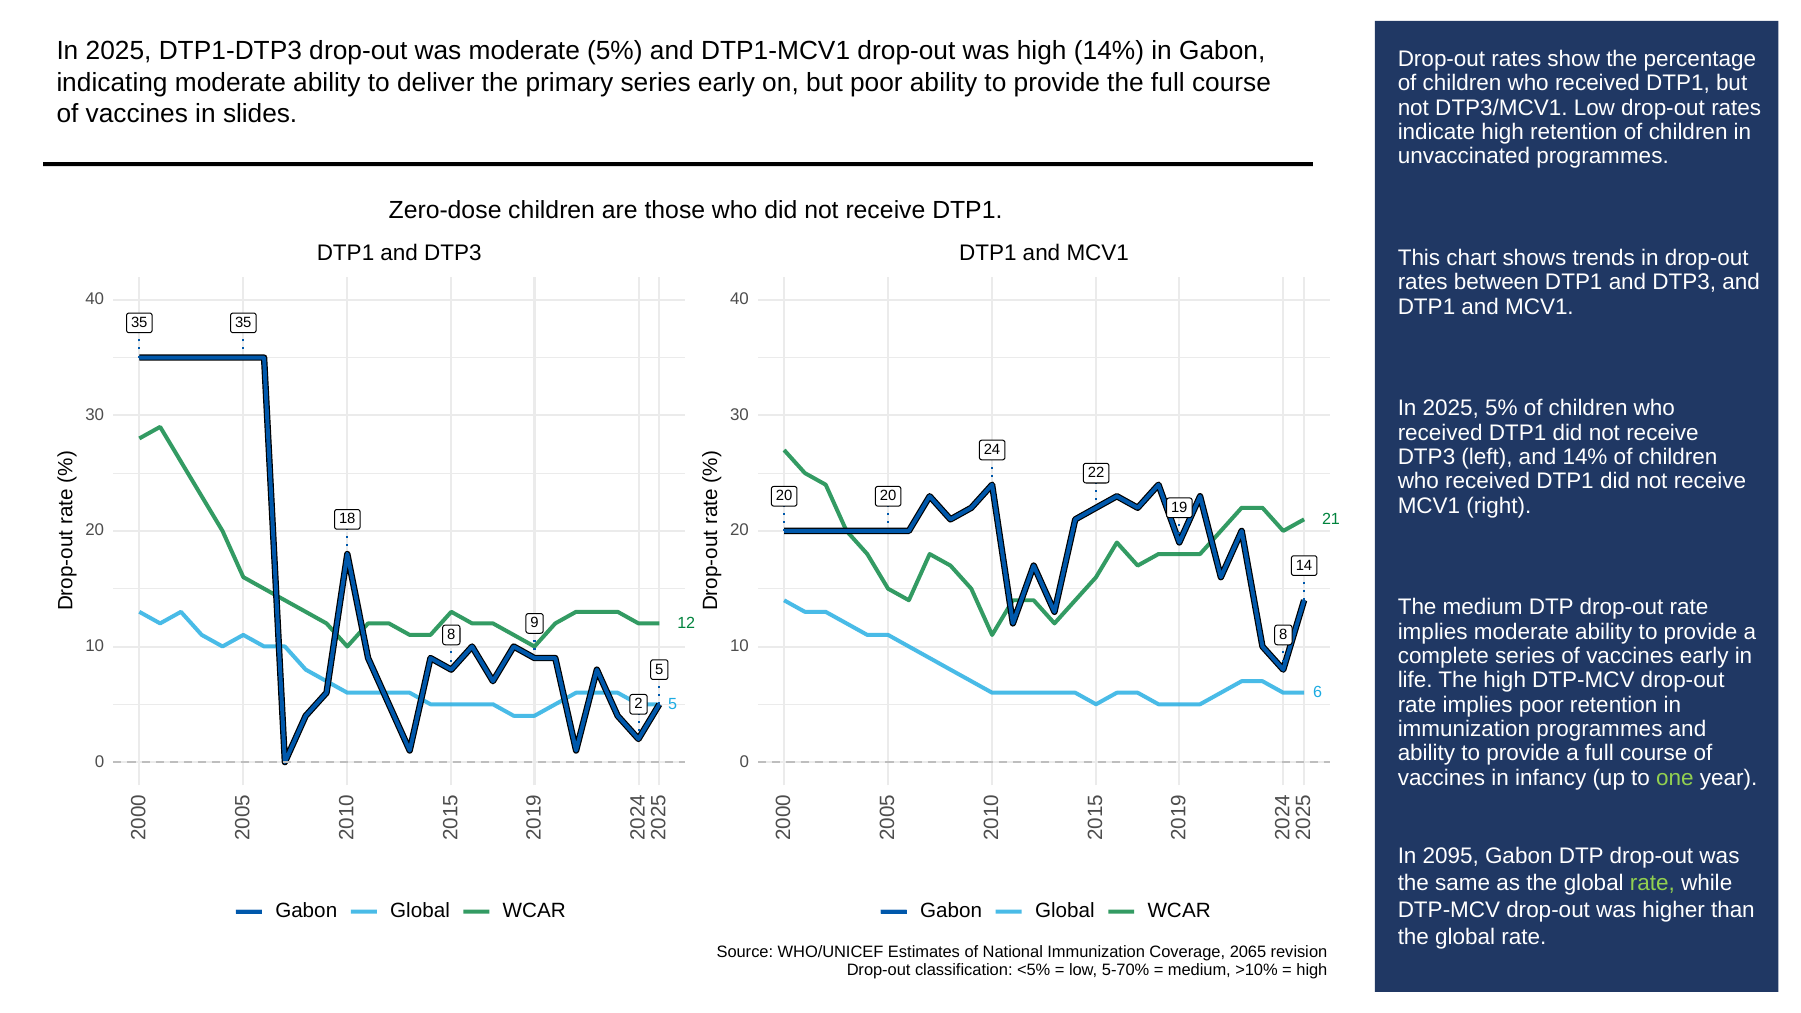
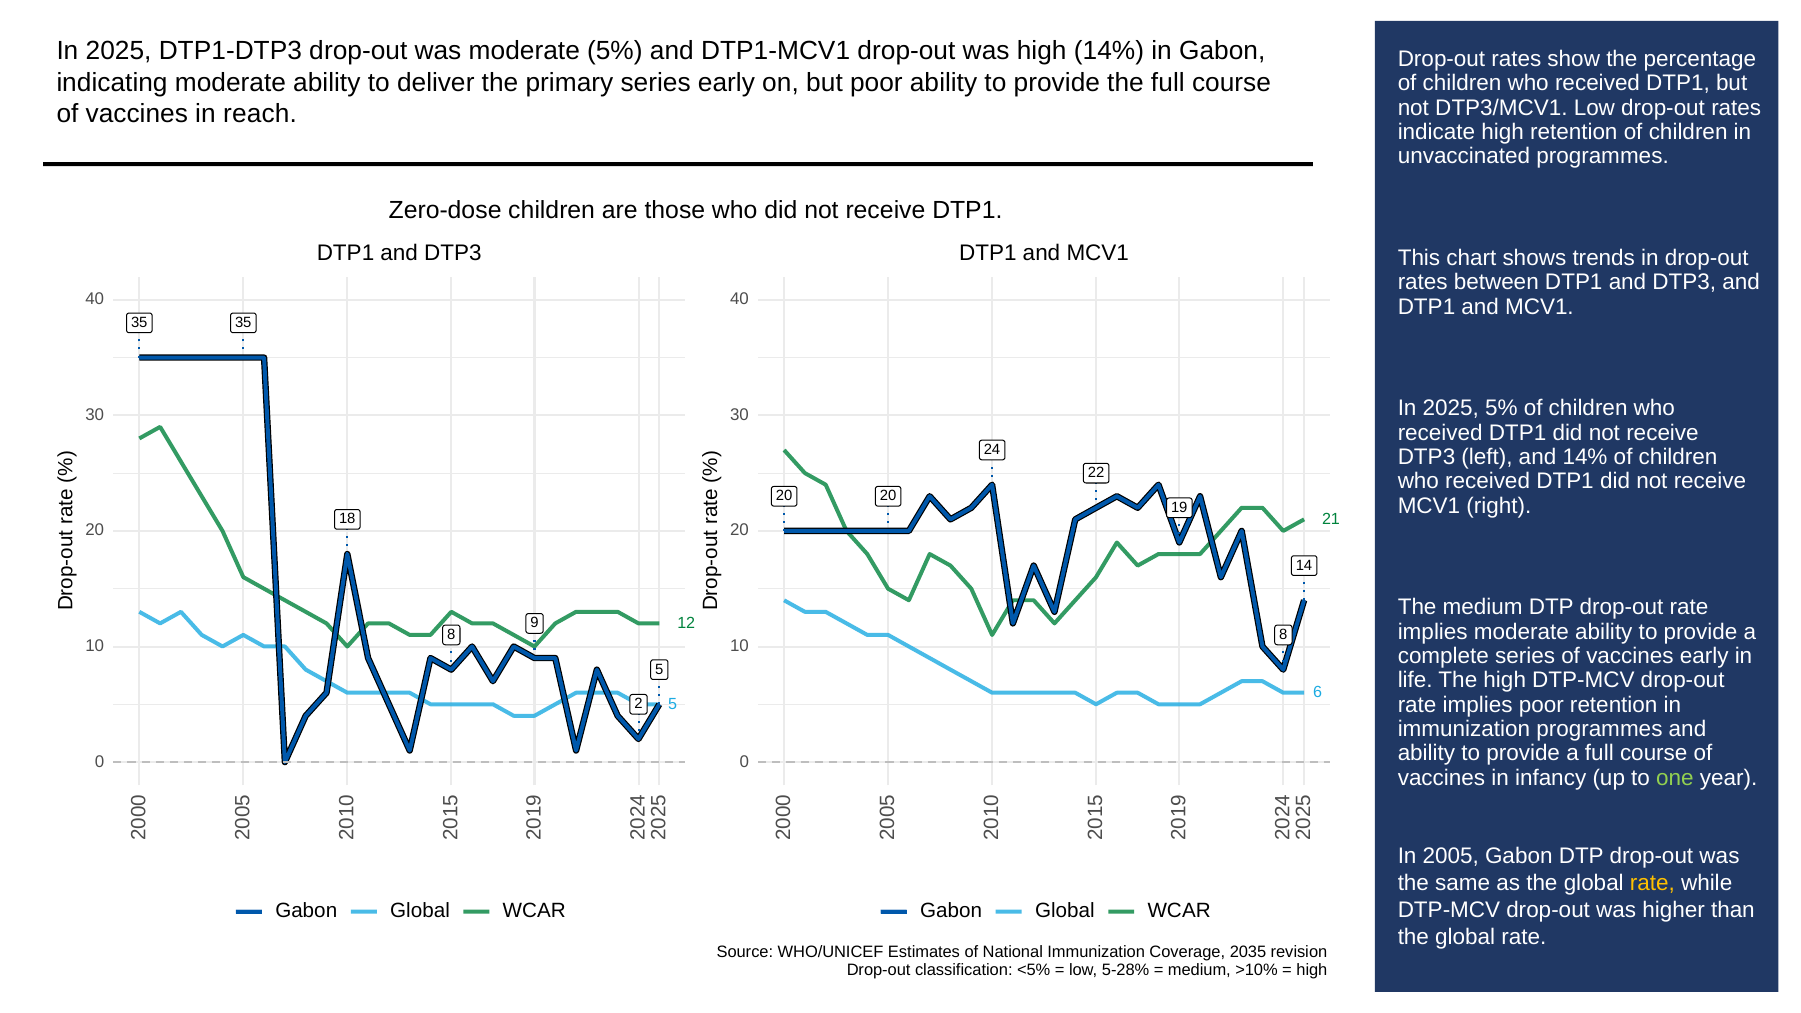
slides: slides -> reach
2095: 2095 -> 2005
rate at (1652, 883) colour: light green -> yellow
2065: 2065 -> 2035
5-70%: 5-70% -> 5-28%
